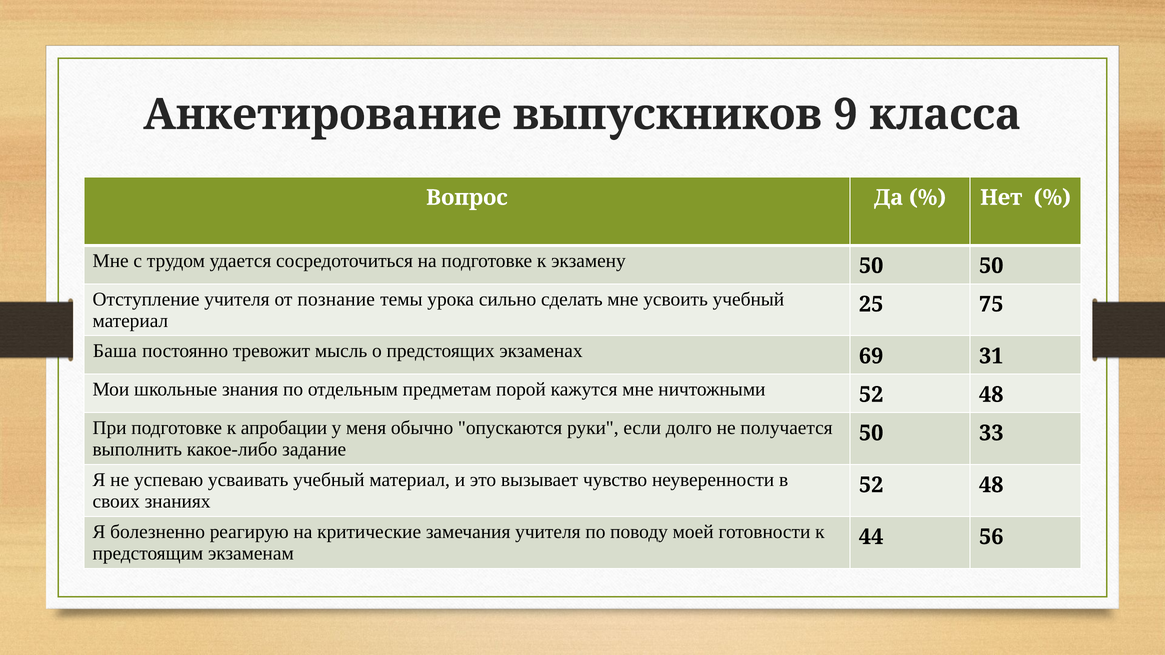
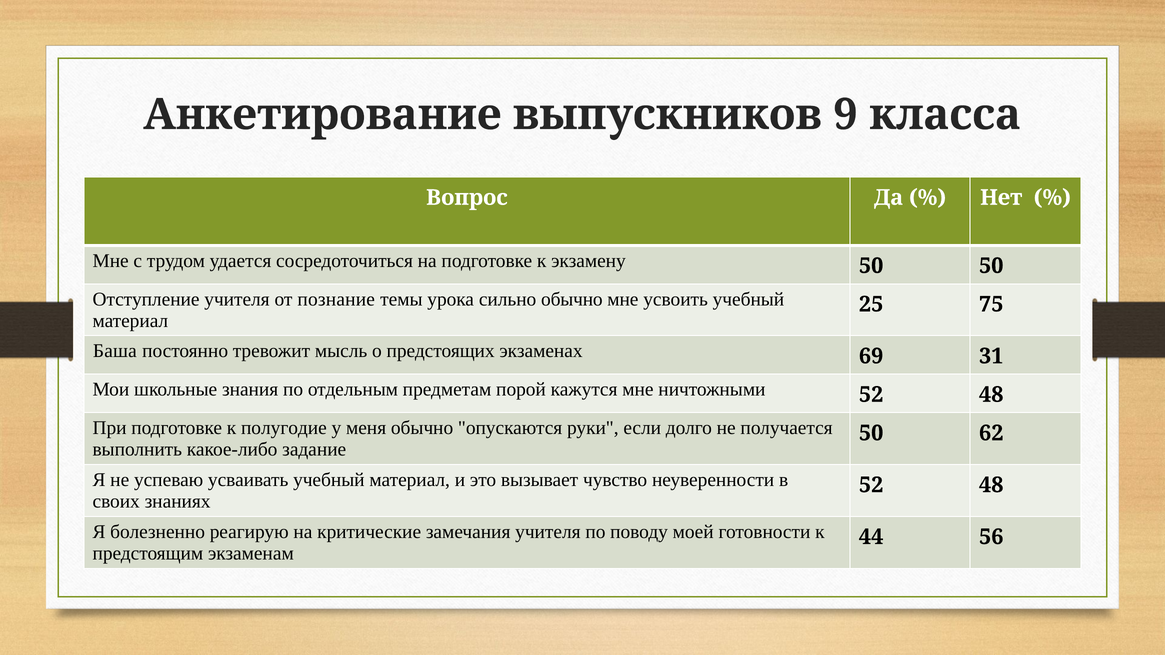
сильно сделать: сделать -> обычно
апробации: апробации -> полугодие
33: 33 -> 62
